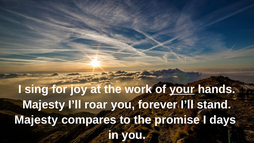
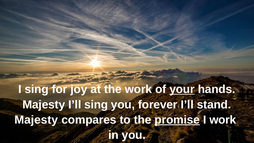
I’ll roar: roar -> sing
promise underline: none -> present
I days: days -> work
